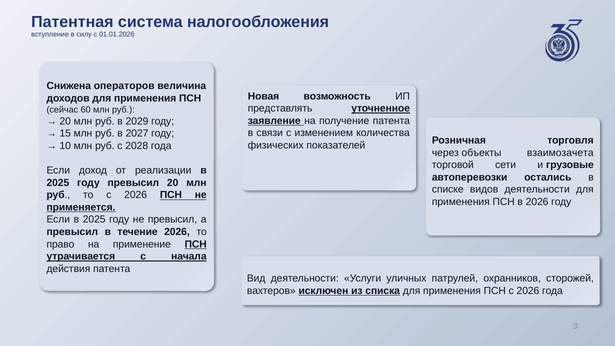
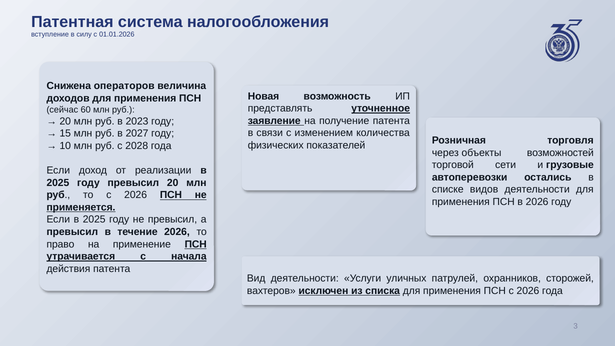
2029: 2029 -> 2023
взаимозачета: взаимозачета -> возможностей
